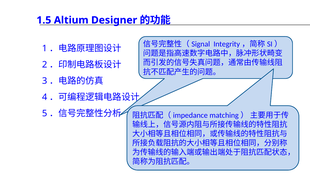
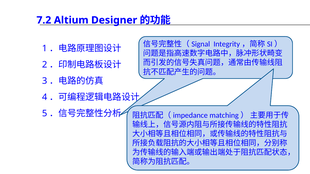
1.5: 1.5 -> 7.2
